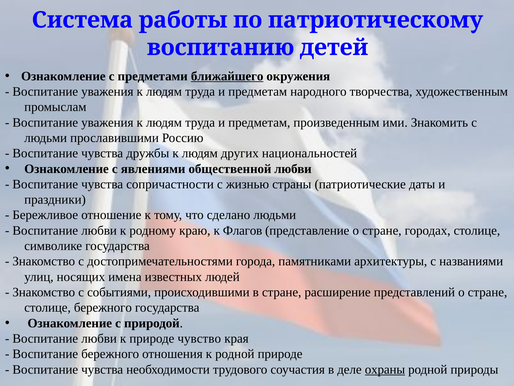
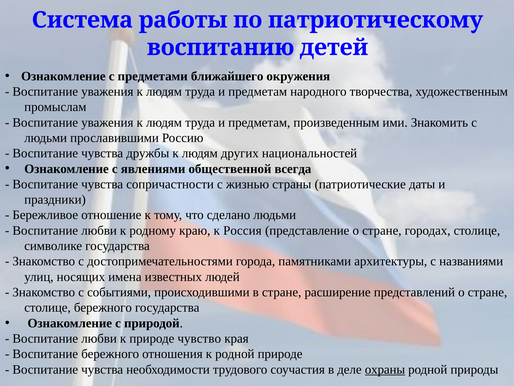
ближайшего underline: present -> none
общественной любви: любви -> всегда
Флагов: Флагов -> Россия
